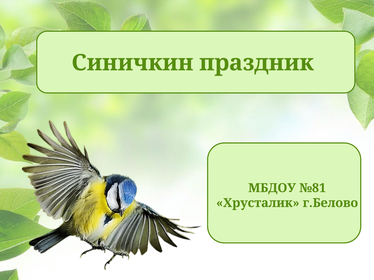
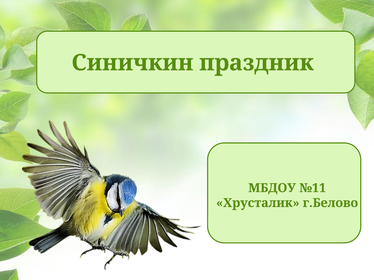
№81: №81 -> №11
